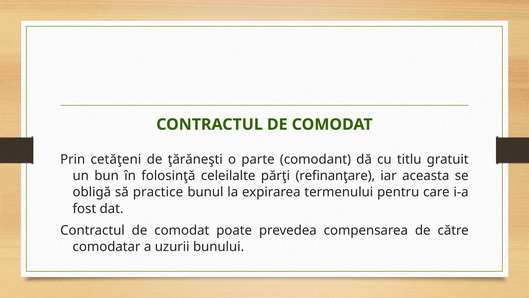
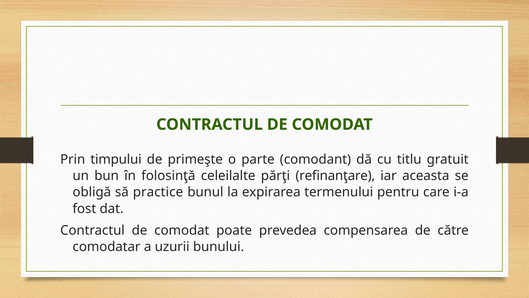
cetăţeni: cetăţeni -> timpului
ţărăneşti: ţărăneşti -> primeşte
